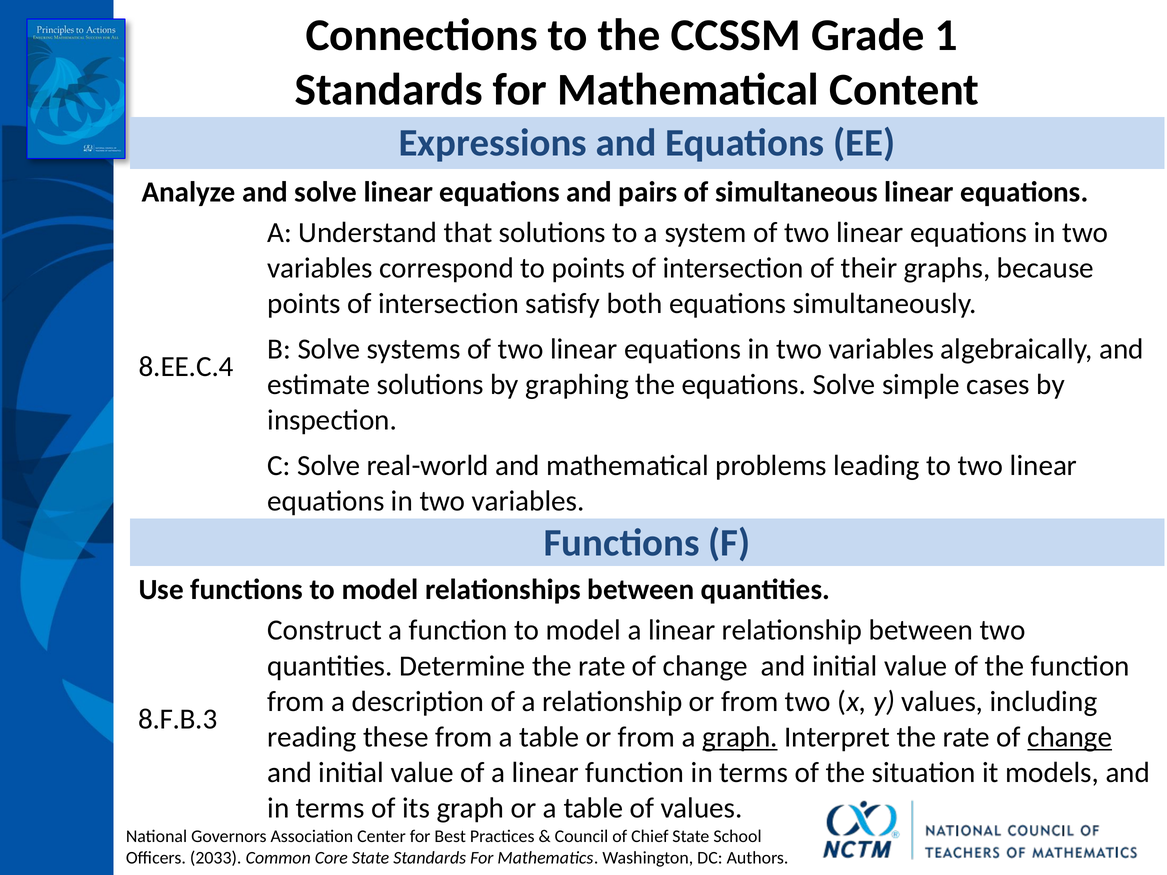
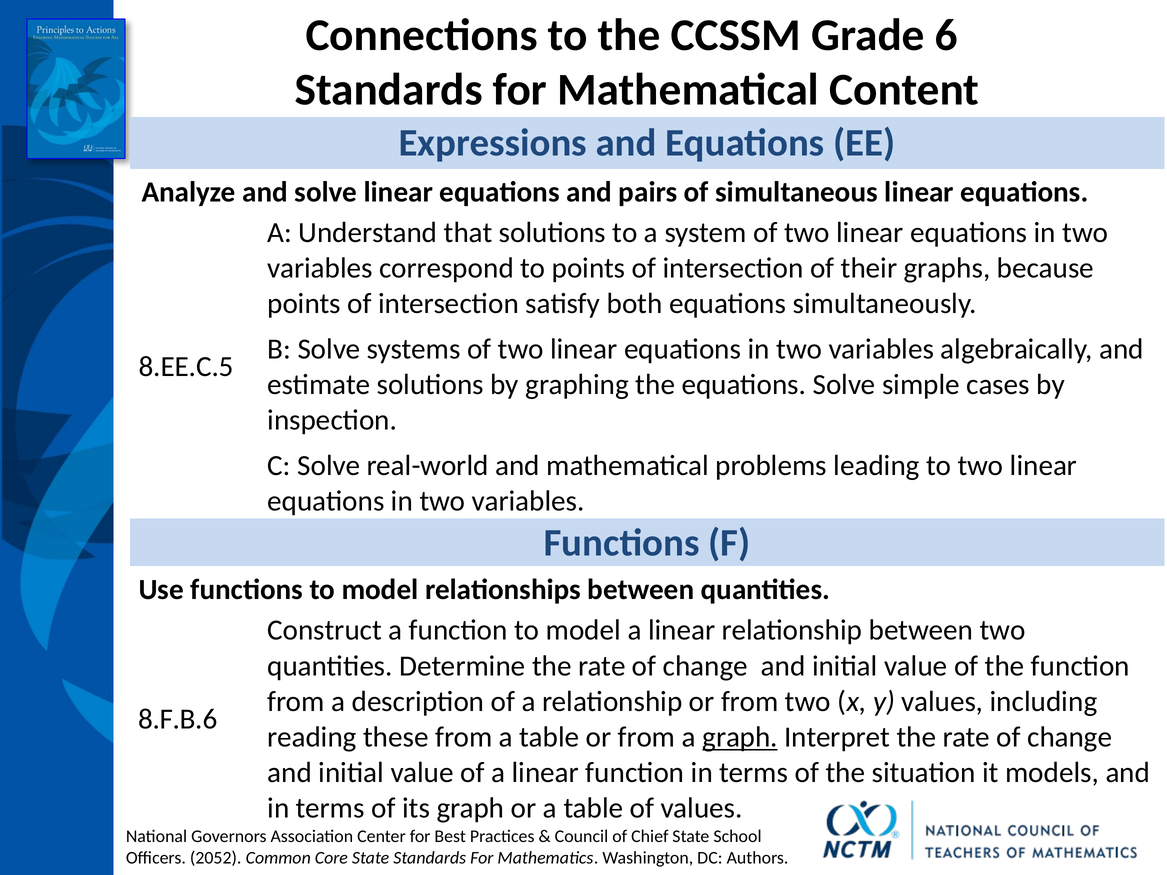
1: 1 -> 6
8.EE.C.4: 8.EE.C.4 -> 8.EE.C.5
8.F.B.3: 8.F.B.3 -> 8.F.B.6
change at (1070, 737) underline: present -> none
2033: 2033 -> 2052
